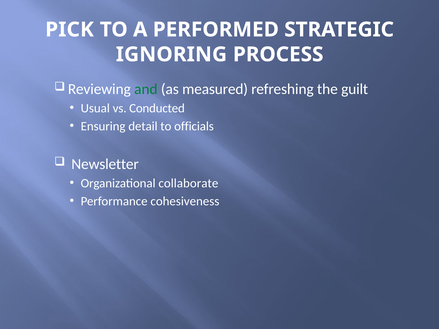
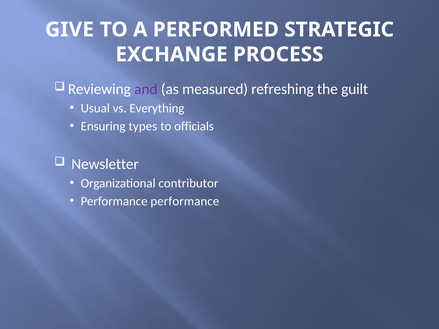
PICK: PICK -> GIVE
IGNORING: IGNORING -> EXCHANGE
and colour: green -> purple
Conducted: Conducted -> Everything
detail: detail -> types
collaborate: collaborate -> contributor
Performance cohesiveness: cohesiveness -> performance
